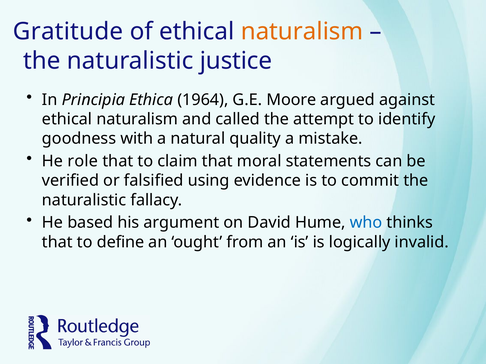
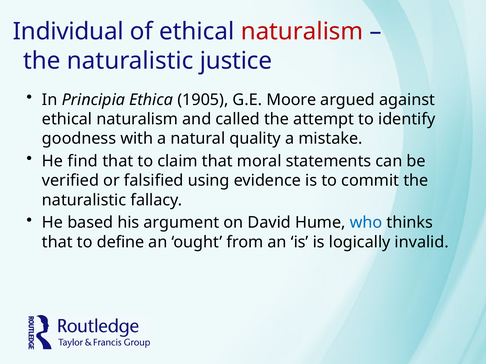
Gratitude: Gratitude -> Individual
naturalism at (302, 32) colour: orange -> red
1964: 1964 -> 1905
role: role -> find
